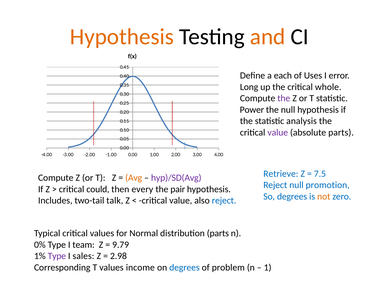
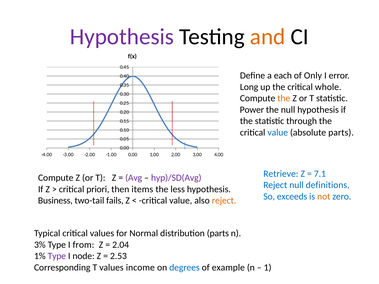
Hypothesis at (122, 37) colour: orange -> purple
Uses: Uses -> Only
the at (284, 98) colour: purple -> orange
analysis: analysis -> through
value at (278, 133) colour: purple -> blue
7.5: 7.5 -> 7.1
Avg colour: orange -> purple
promotion: promotion -> definitions
could: could -> priori
every: every -> items
pair: pair -> less
So degrees: degrees -> exceeds
Includes: Includes -> Business
talk: talk -> fails
reject at (224, 201) colour: blue -> orange
0%: 0% -> 3%
team: team -> from
9.79: 9.79 -> 2.04
sales: sales -> node
2.98: 2.98 -> 2.53
problem: problem -> example
